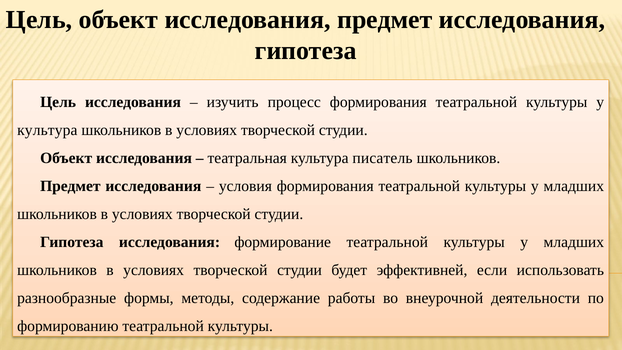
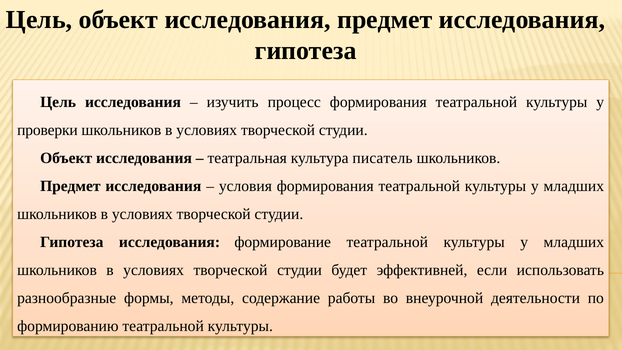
культура at (47, 130): культура -> проверки
